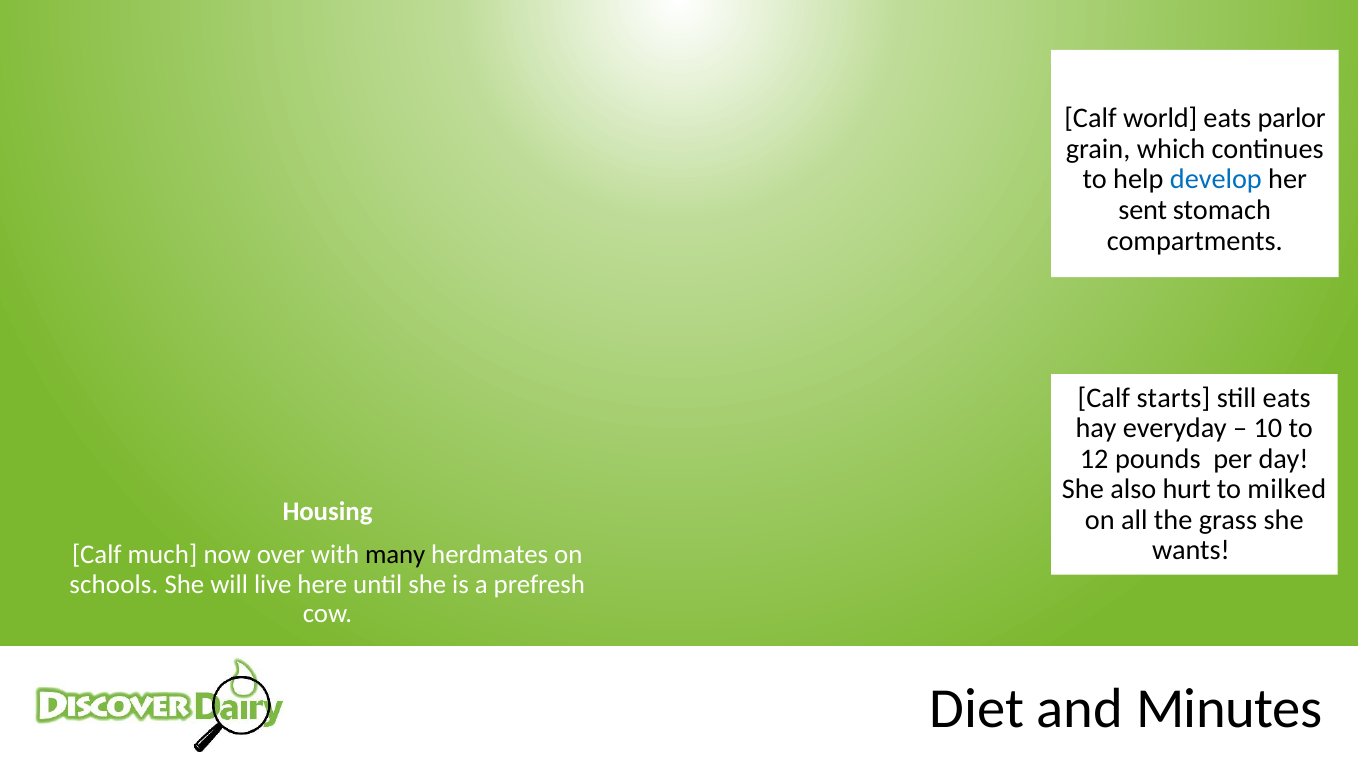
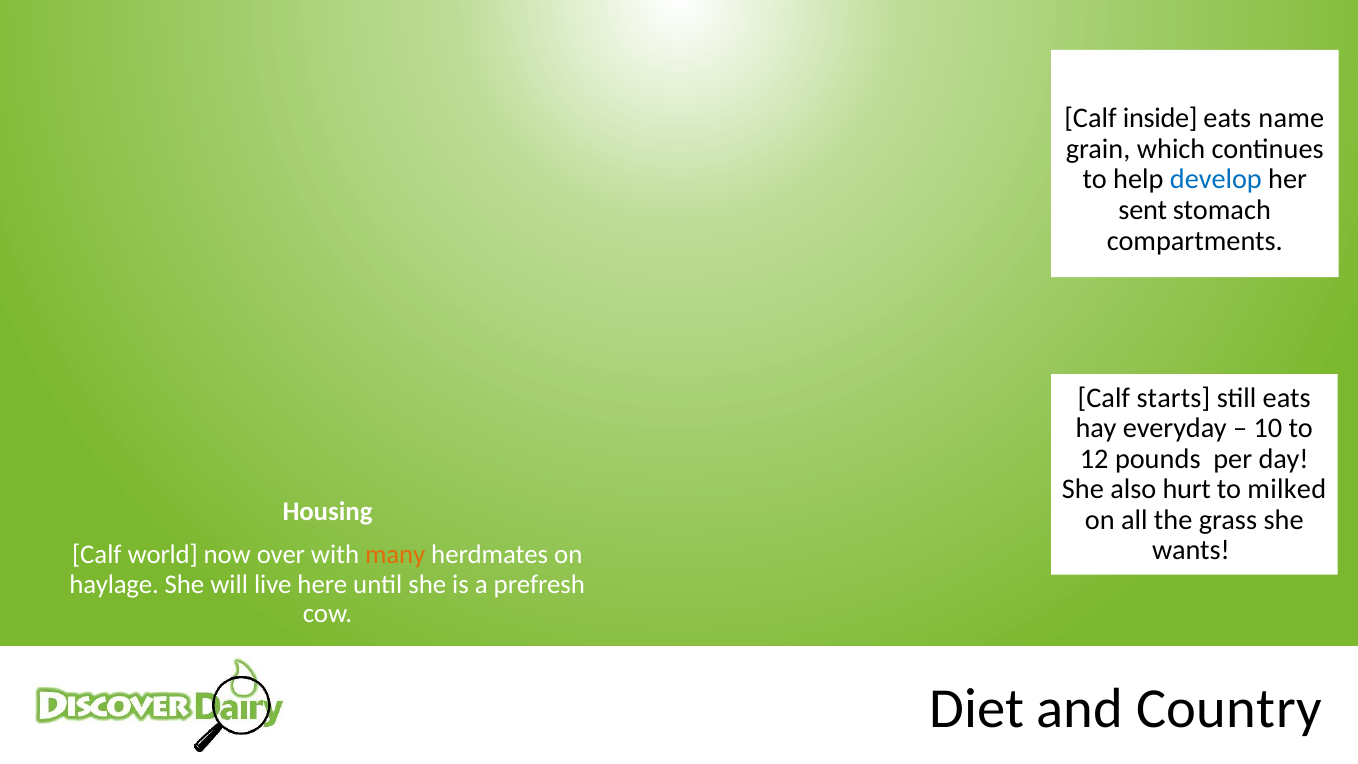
world: world -> inside
parlor: parlor -> name
much: much -> world
many colour: black -> orange
schools: schools -> haylage
Minutes: Minutes -> Country
